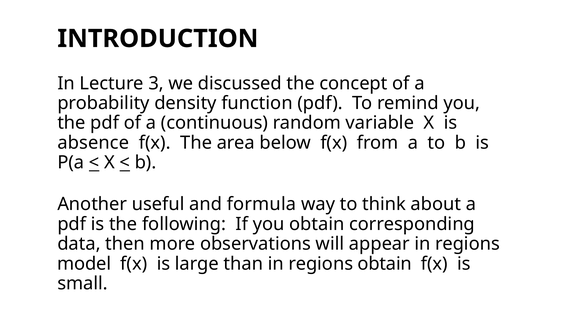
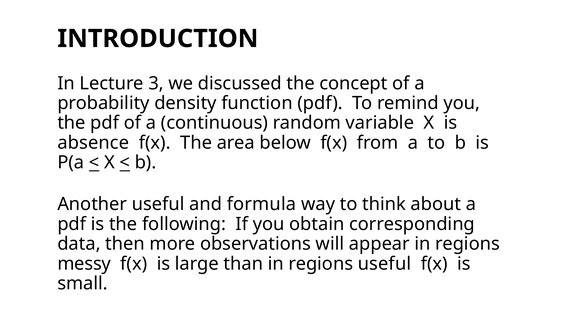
model: model -> messy
regions obtain: obtain -> useful
